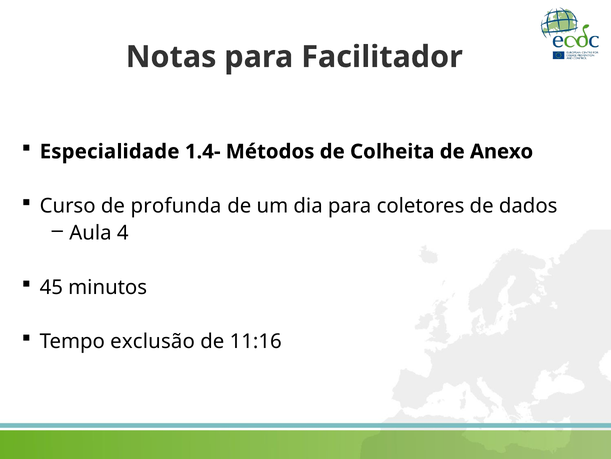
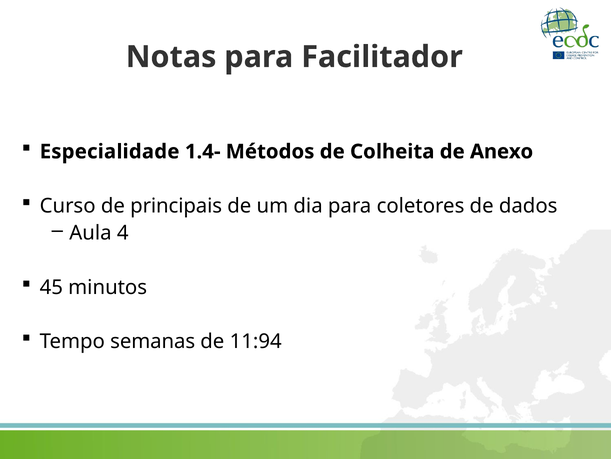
profunda: profunda -> principais
exclusão: exclusão -> semanas
11:16: 11:16 -> 11:94
